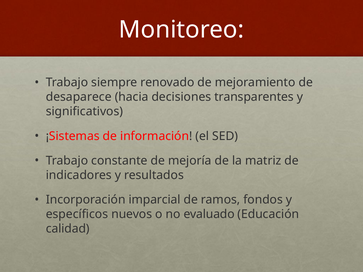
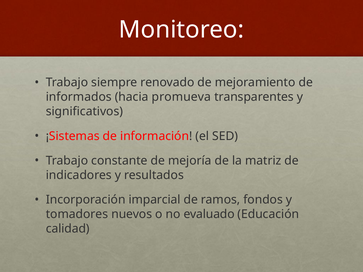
desaparece: desaparece -> informados
decisiones: decisiones -> promueva
específicos: específicos -> tomadores
